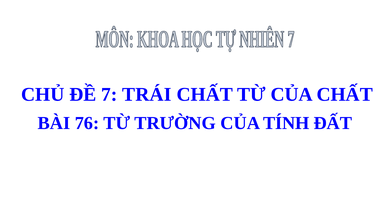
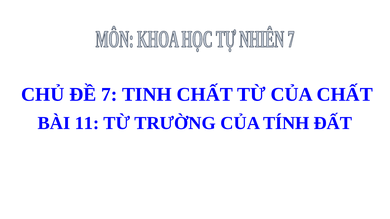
TRÁI: TRÁI -> TINH
76: 76 -> 11
